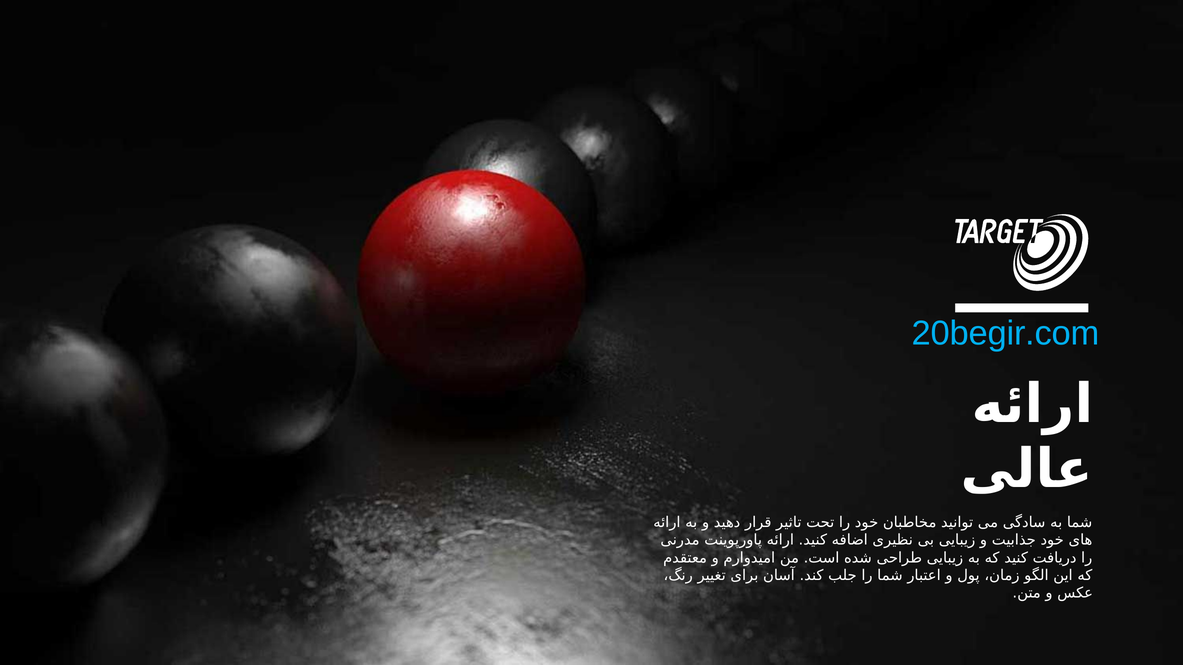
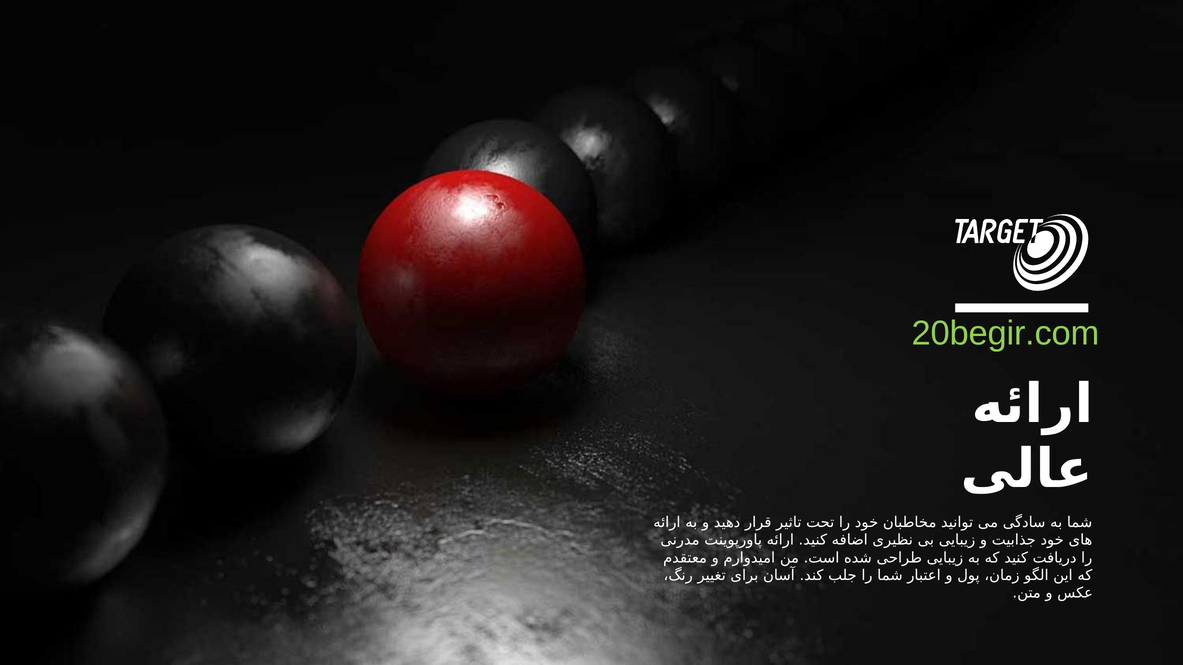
20begir.com colour: light blue -> light green
